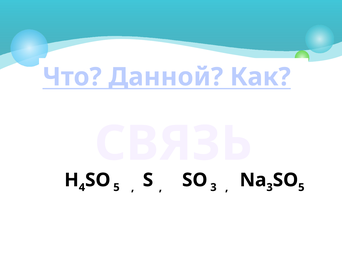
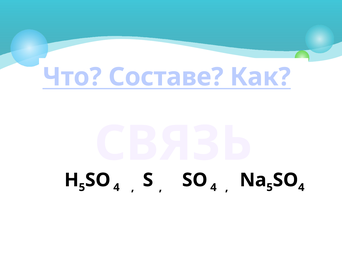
Данной: Данной -> Составе
4 at (82, 188): 4 -> 5
5 at (116, 188): 5 -> 4
3 at (213, 188): 3 -> 4
3 at (270, 188): 3 -> 5
5 at (301, 188): 5 -> 4
